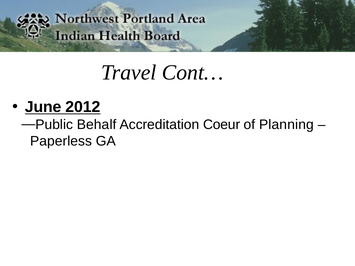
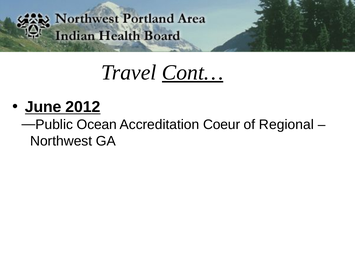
Cont… underline: none -> present
Behalf: Behalf -> Ocean
Planning: Planning -> Regional
Paperless: Paperless -> Northwest
